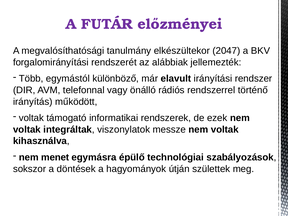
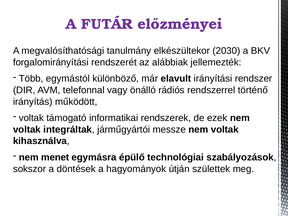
2047: 2047 -> 2030
viszonylatok: viszonylatok -> járműgyártói
